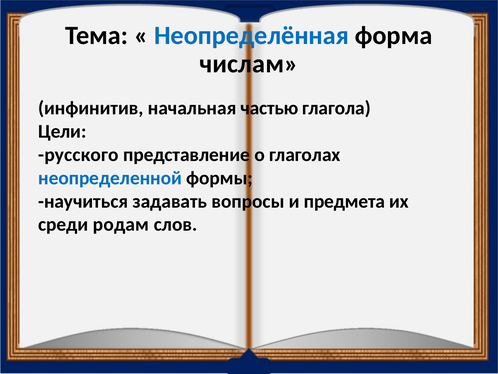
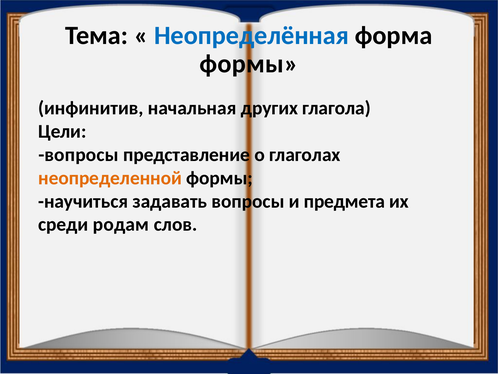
числам at (249, 64): числам -> формы
частью: частью -> других
русского at (78, 155): русского -> вопросы
неопределенной colour: blue -> orange
